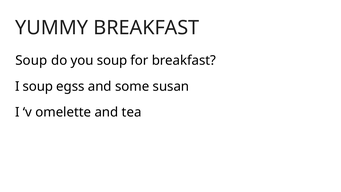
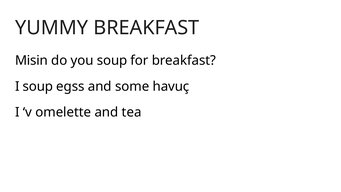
Soup at (31, 60): Soup -> Misin
susan: susan -> havuç
